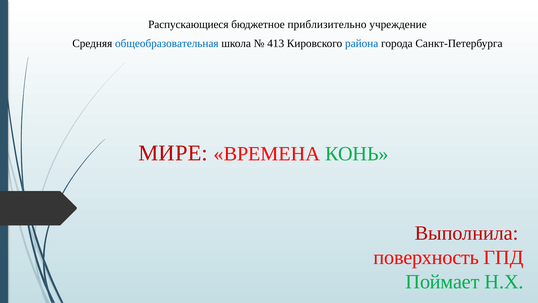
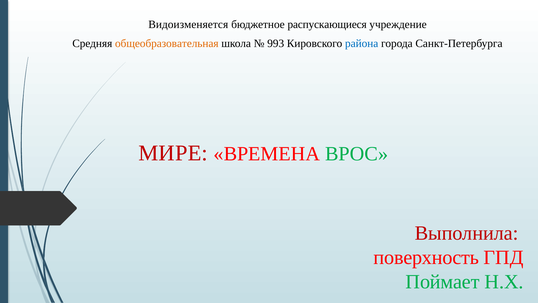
Распускающиеся: Распускающиеся -> Видоизменяется
приблизительно: приблизительно -> распускающиеся
общеобразовательная colour: blue -> orange
413: 413 -> 993
КОНЬ: КОНЬ -> ВРОС
